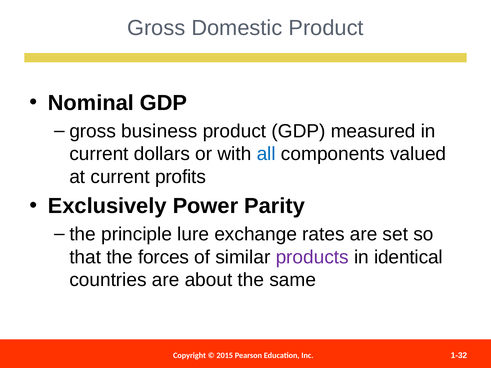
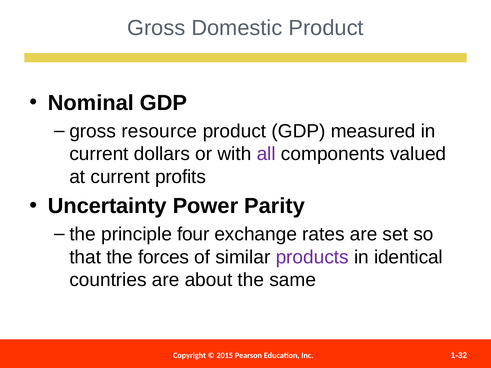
business: business -> resource
all colour: blue -> purple
Exclusively: Exclusively -> Uncertainty
lure: lure -> four
